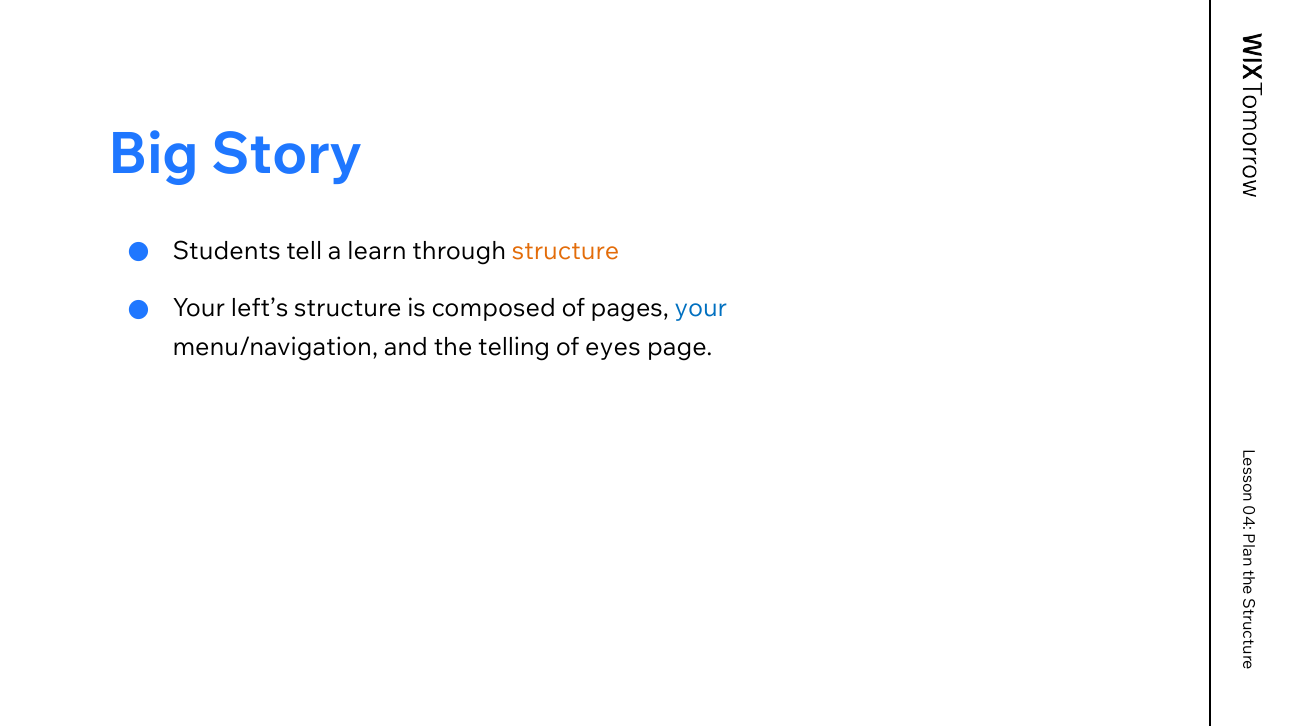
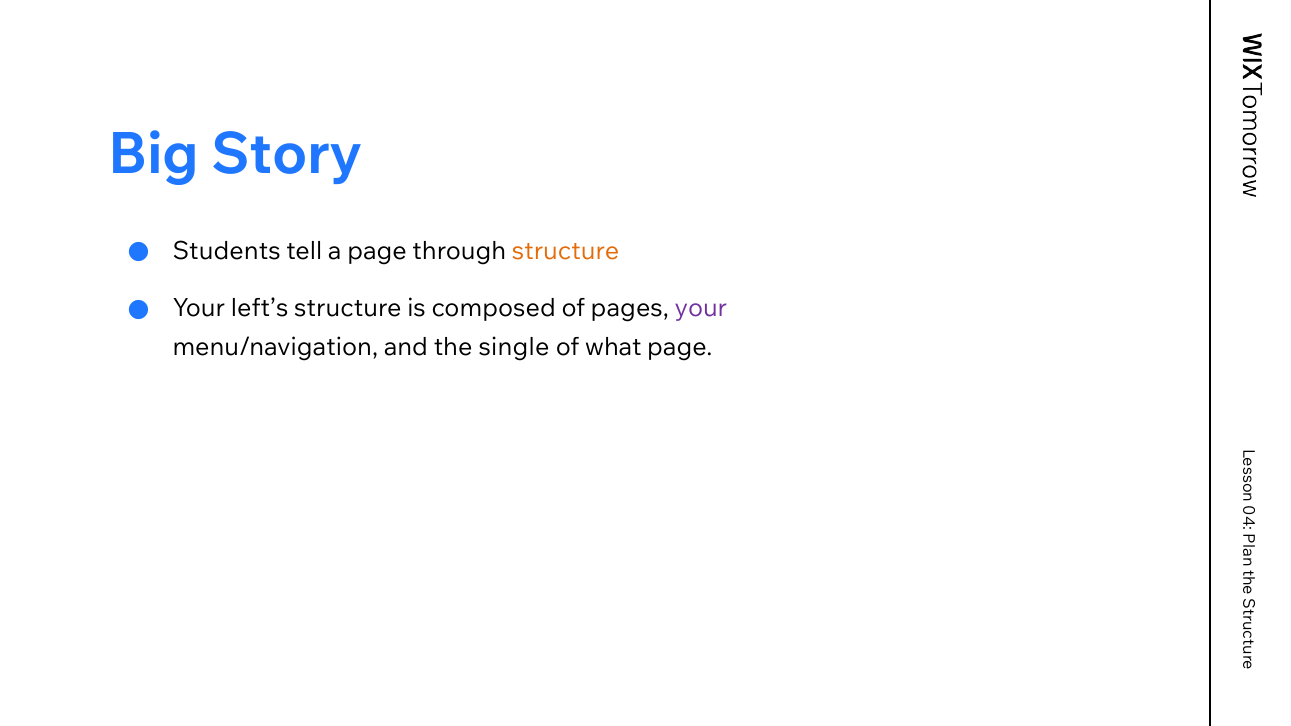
a learn: learn -> page
your at (701, 308) colour: blue -> purple
telling: telling -> single
eyes: eyes -> what
